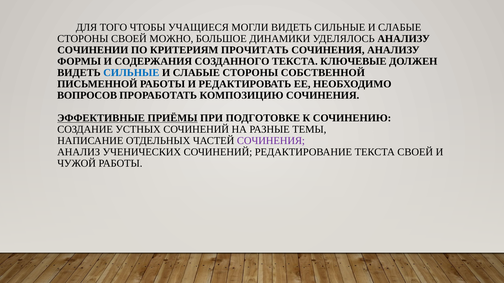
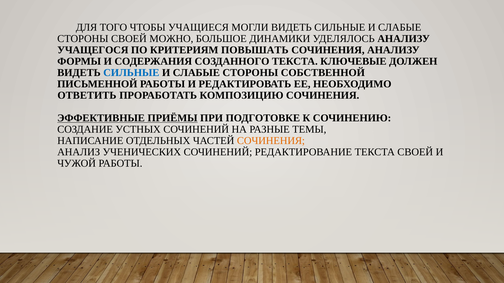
СОЧИНЕНИИ: СОЧИНЕНИИ -> УЧАЩЕГОСЯ
ПРОЧИТАТЬ: ПРОЧИТАТЬ -> ПОВЫШАТЬ
ВОПРОСОВ: ВОПРОСОВ -> ОТВЕТИТЬ
СОЧИНЕНИЯ at (271, 141) colour: purple -> orange
